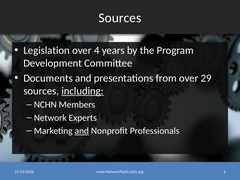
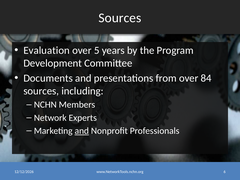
Legislation: Legislation -> Evaluation
4: 4 -> 5
29: 29 -> 84
including underline: present -> none
